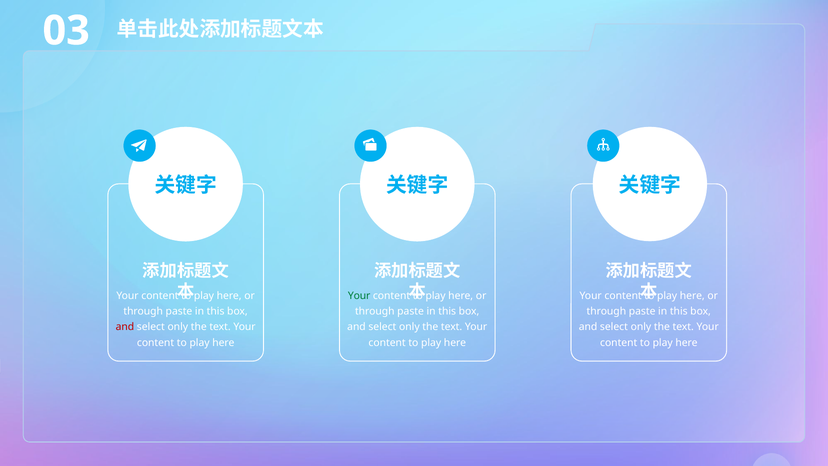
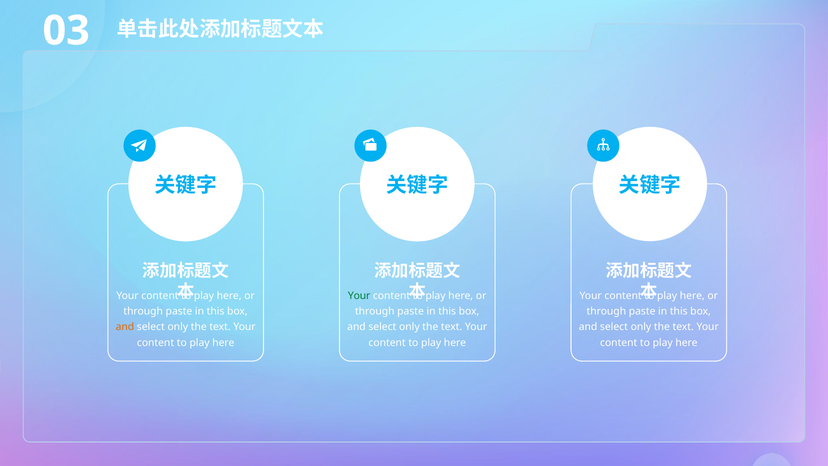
and at (125, 327) colour: red -> orange
